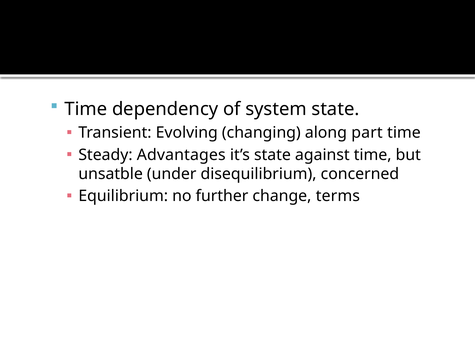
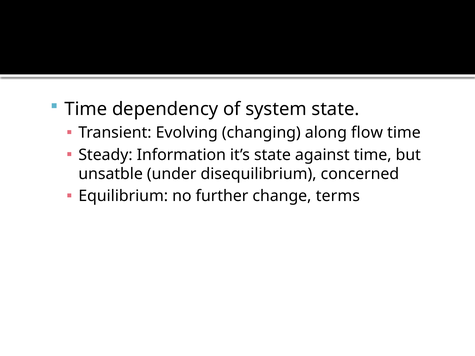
part: part -> flow
Advantages: Advantages -> Information
